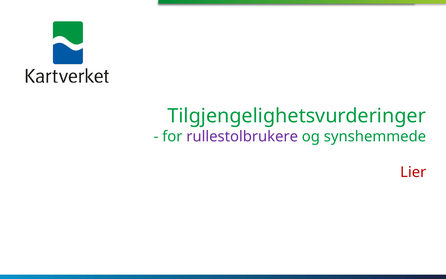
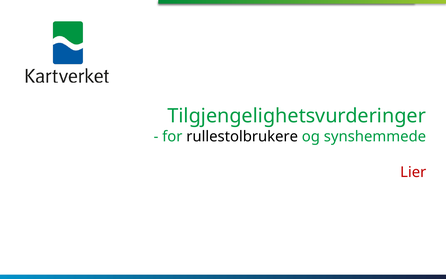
rullestolbrukere colour: purple -> black
